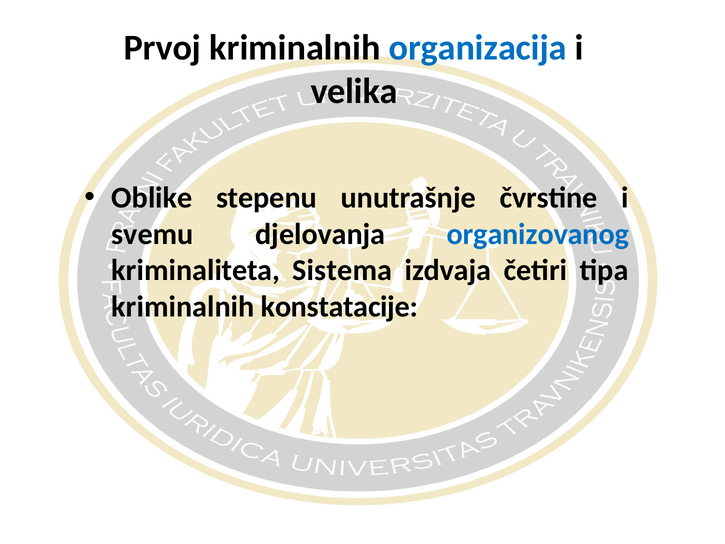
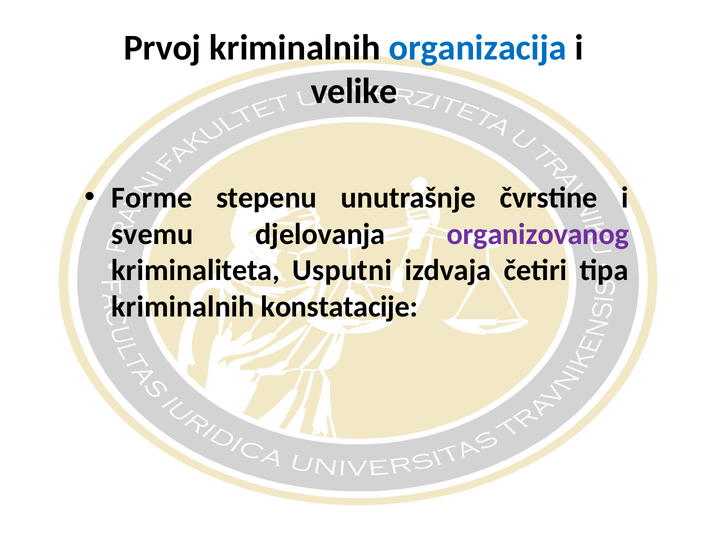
velika: velika -> velike
Oblike: Oblike -> Forme
organizovanog colour: blue -> purple
Sistema: Sistema -> Usputni
